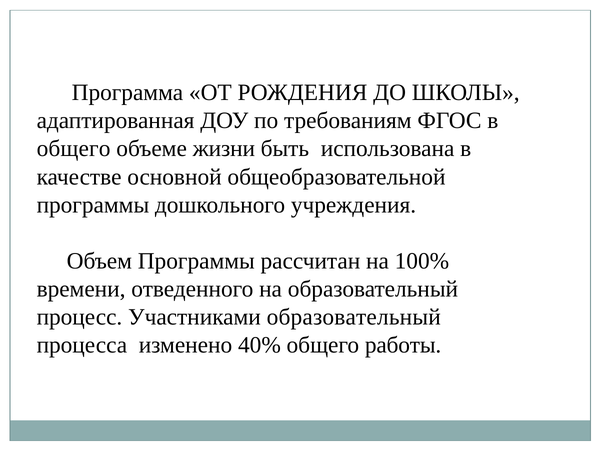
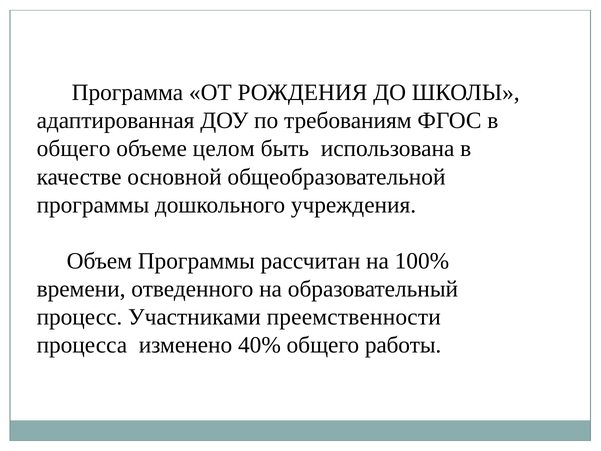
жизни: жизни -> целом
Участниками образовательный: образовательный -> преемственности
